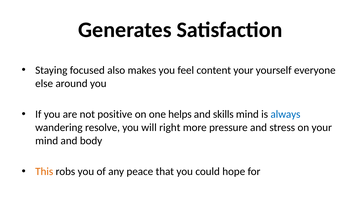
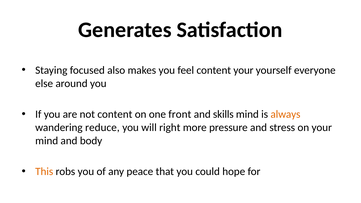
not positive: positive -> content
helps: helps -> front
always colour: blue -> orange
resolve: resolve -> reduce
